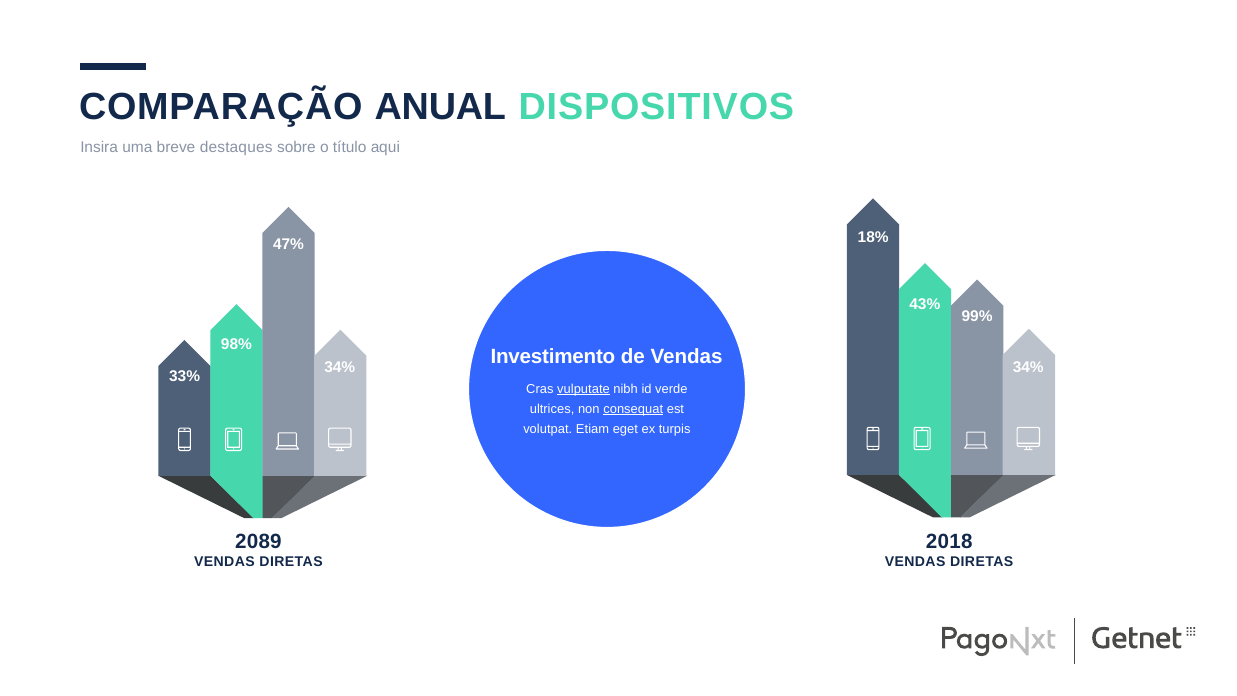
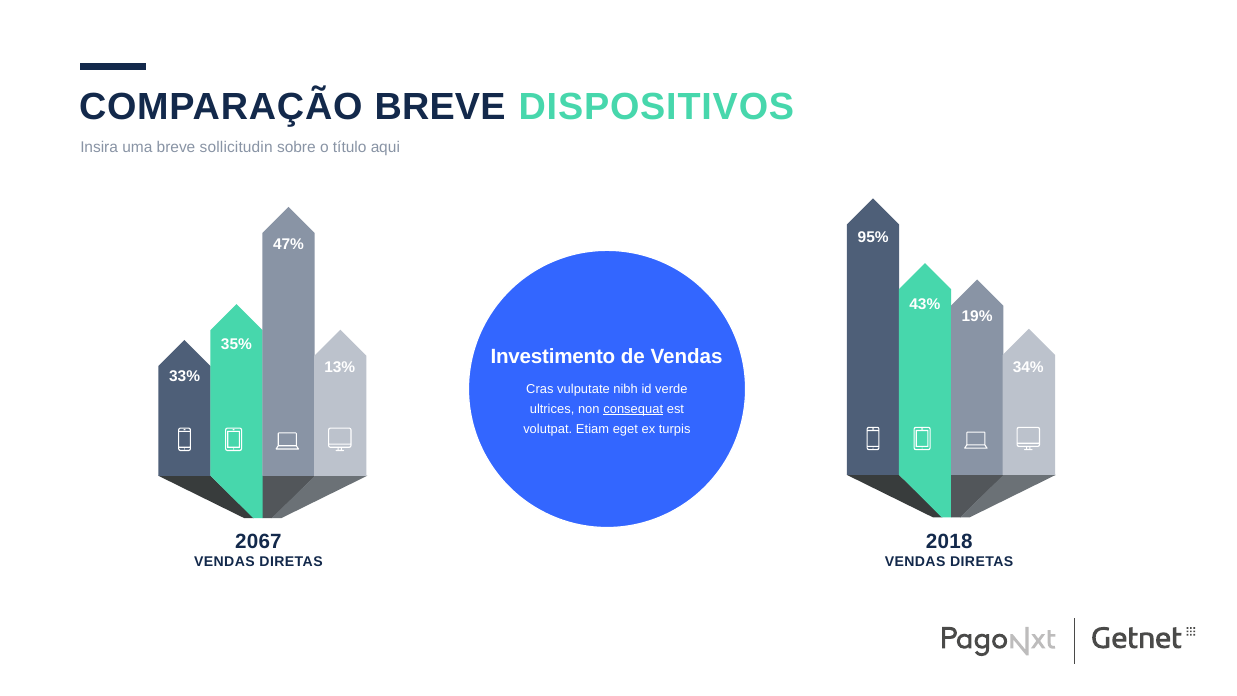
COMPARAÇÃO ANUAL: ANUAL -> BREVE
destaques: destaques -> sollicitudin
18%: 18% -> 95%
99%: 99% -> 19%
98%: 98% -> 35%
34% at (340, 368): 34% -> 13%
vulputate underline: present -> none
2089: 2089 -> 2067
